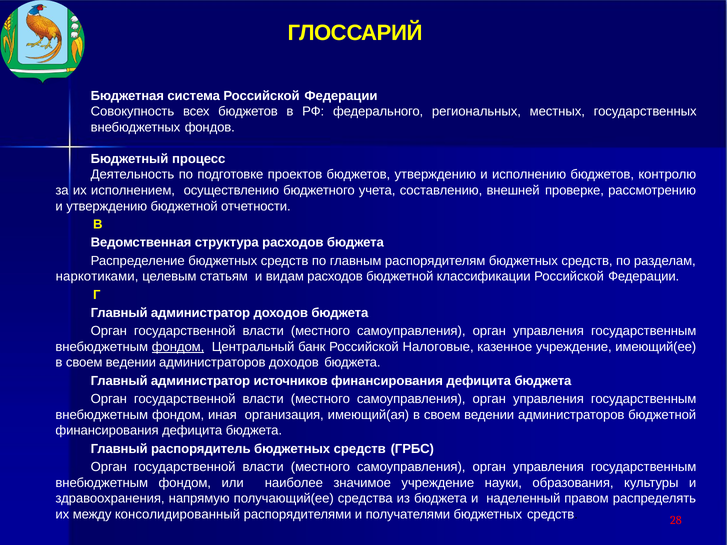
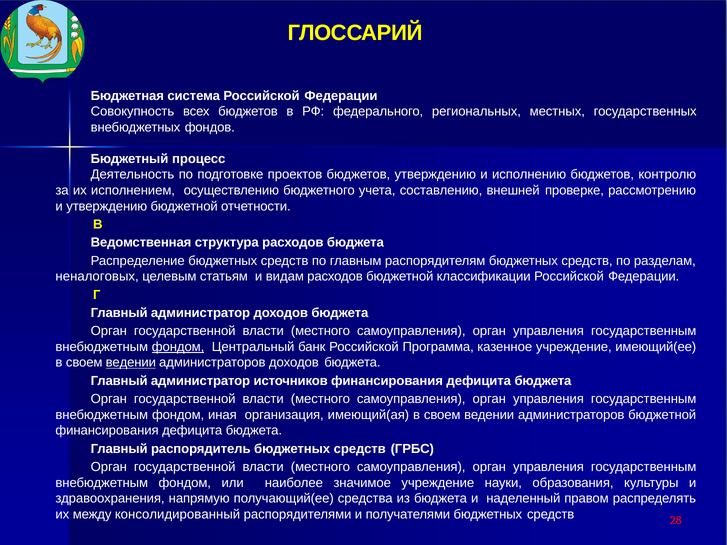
наркотиками: наркотиками -> неналоговых
Налоговые: Налоговые -> Программа
ведении at (131, 363) underline: none -> present
